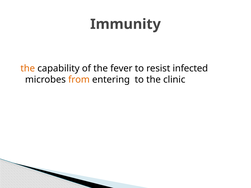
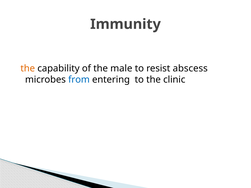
fever: fever -> male
infected: infected -> abscess
from colour: orange -> blue
